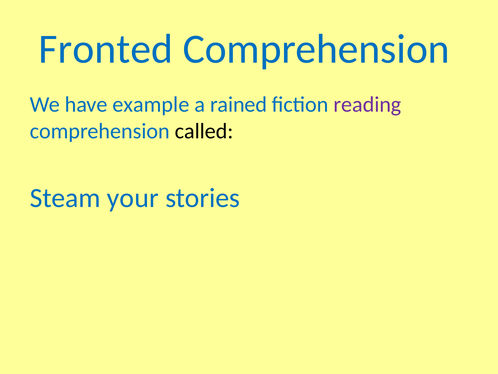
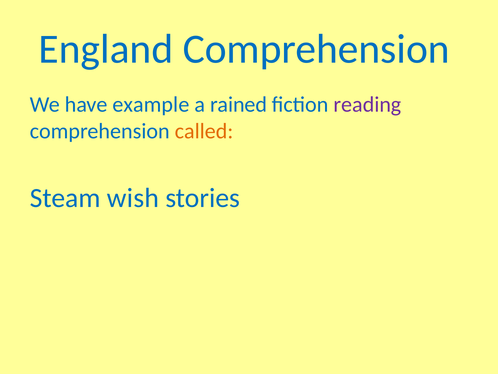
Fronted: Fronted -> England
called colour: black -> orange
your: your -> wish
